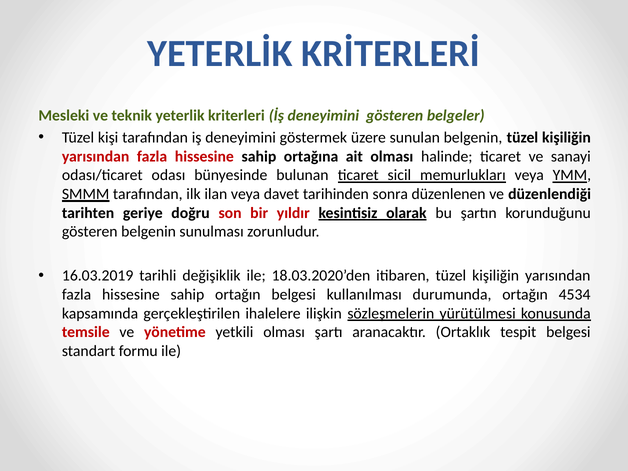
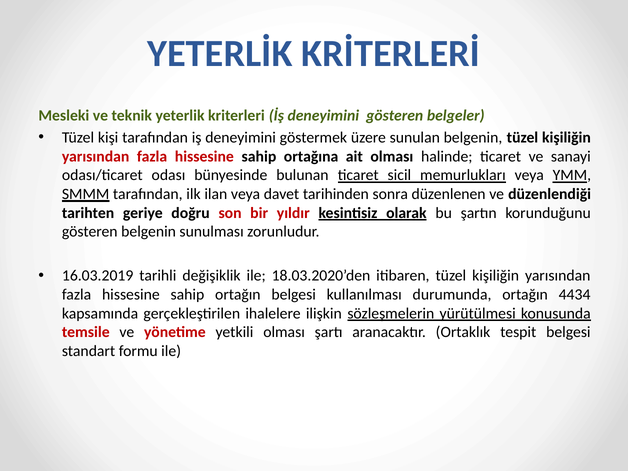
4534: 4534 -> 4434
